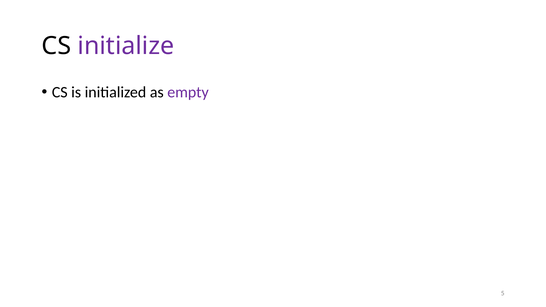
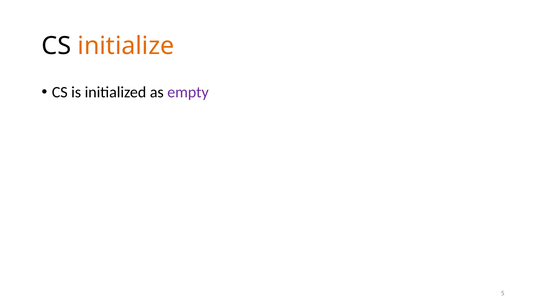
initialize colour: purple -> orange
